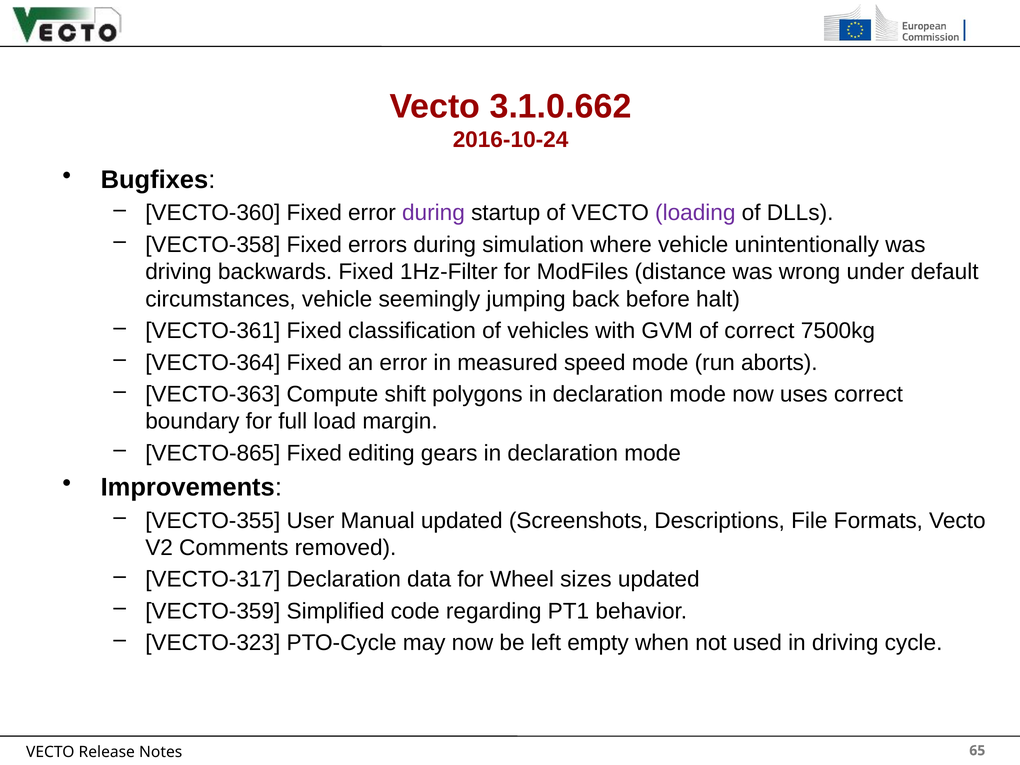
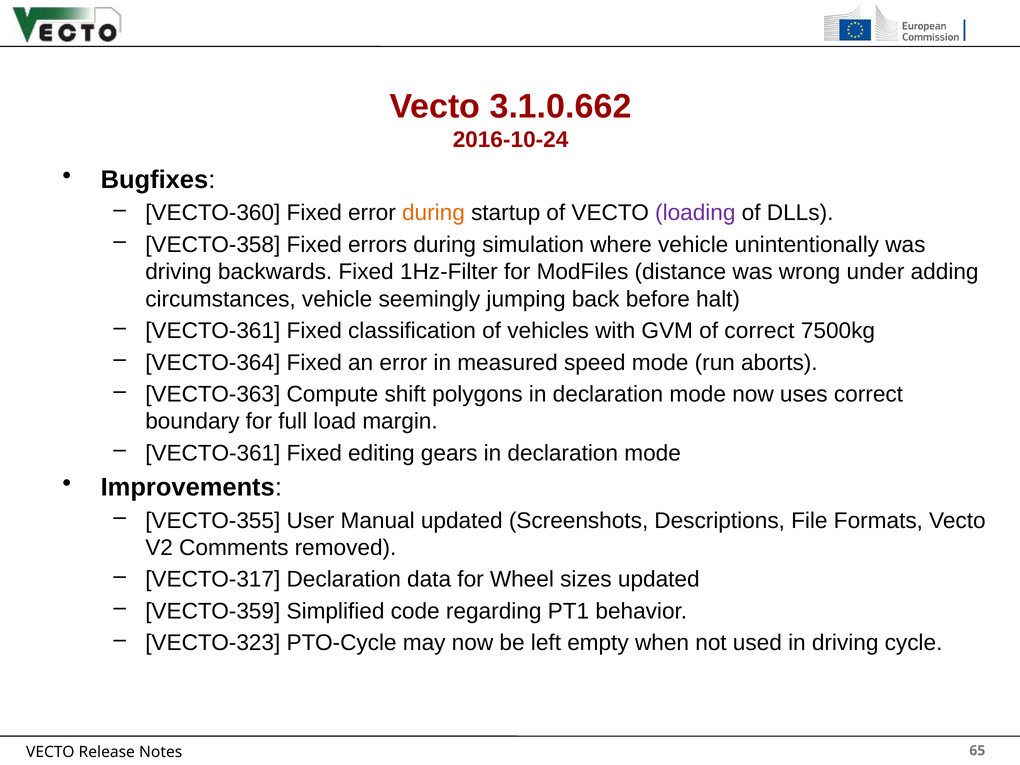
during at (433, 213) colour: purple -> orange
default: default -> adding
VECTO-865 at (213, 453): VECTO-865 -> VECTO-361
